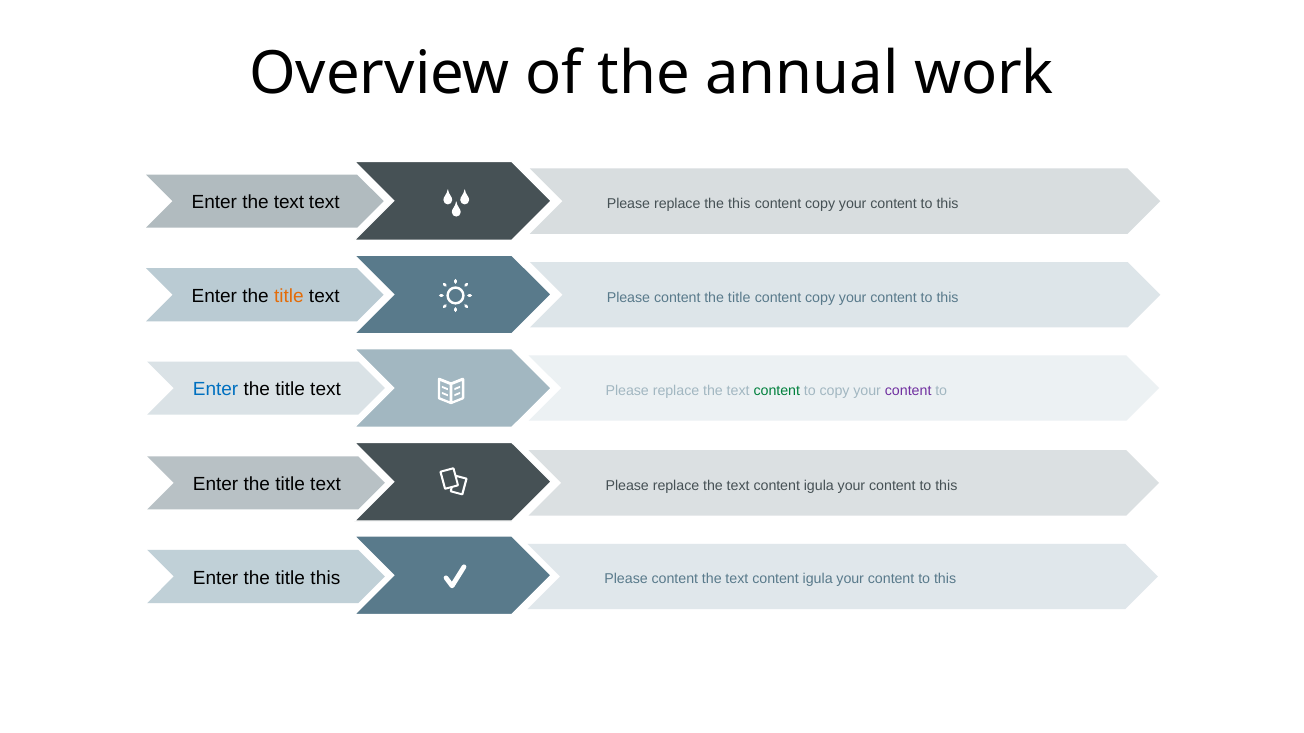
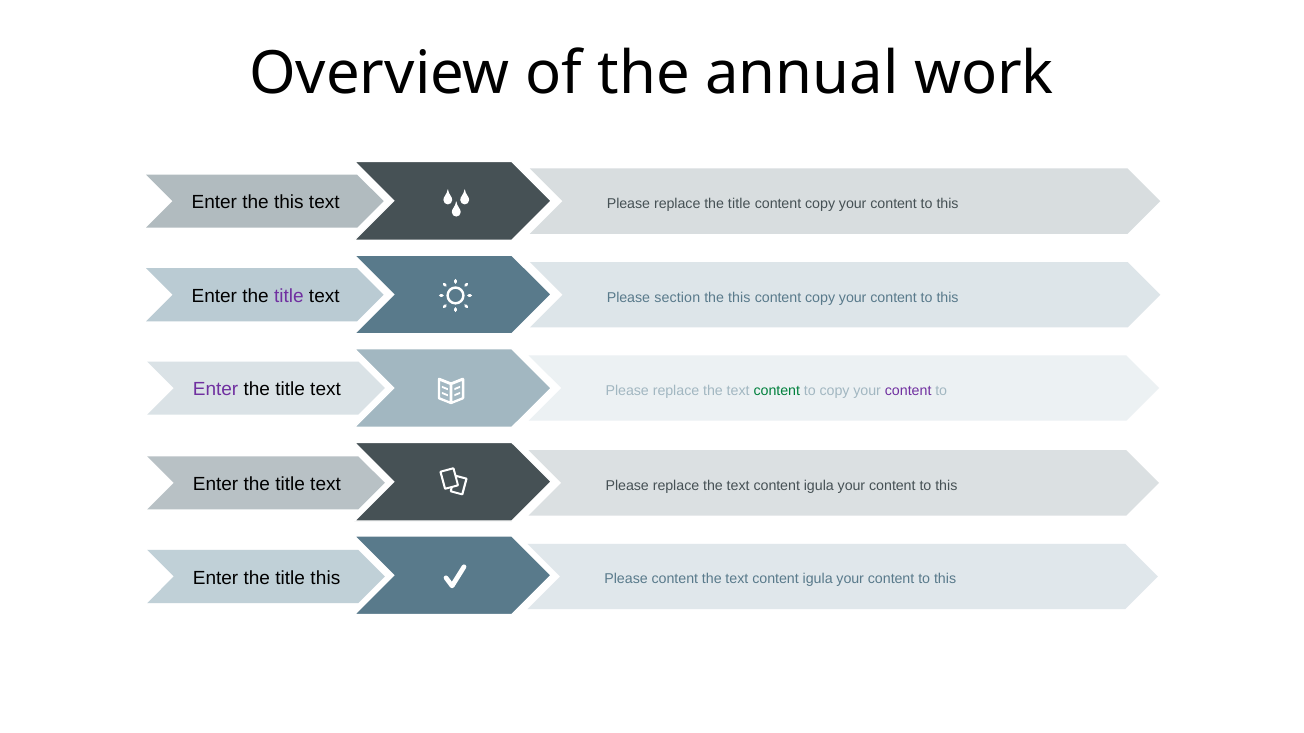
Enter the text: text -> this
replace the this: this -> title
title at (289, 296) colour: orange -> purple
text Please content: content -> section
title at (739, 298): title -> this
Enter at (216, 390) colour: blue -> purple
